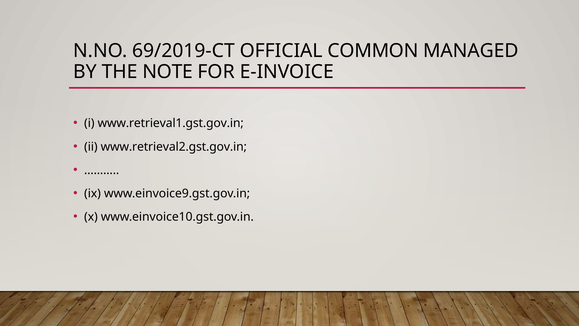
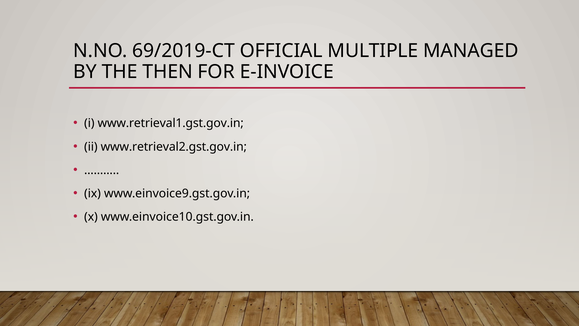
COMMON: COMMON -> MULTIPLE
NOTE: NOTE -> THEN
